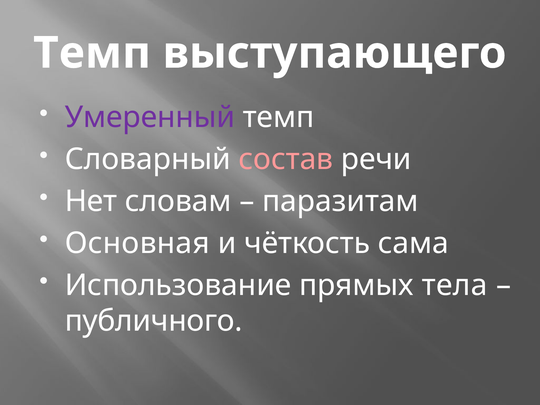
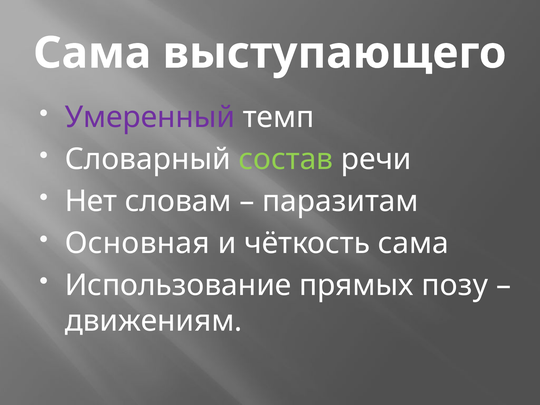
Темп at (92, 53): Темп -> Сама
состав colour: pink -> light green
тела: тела -> позу
публичного: публичного -> движениям
